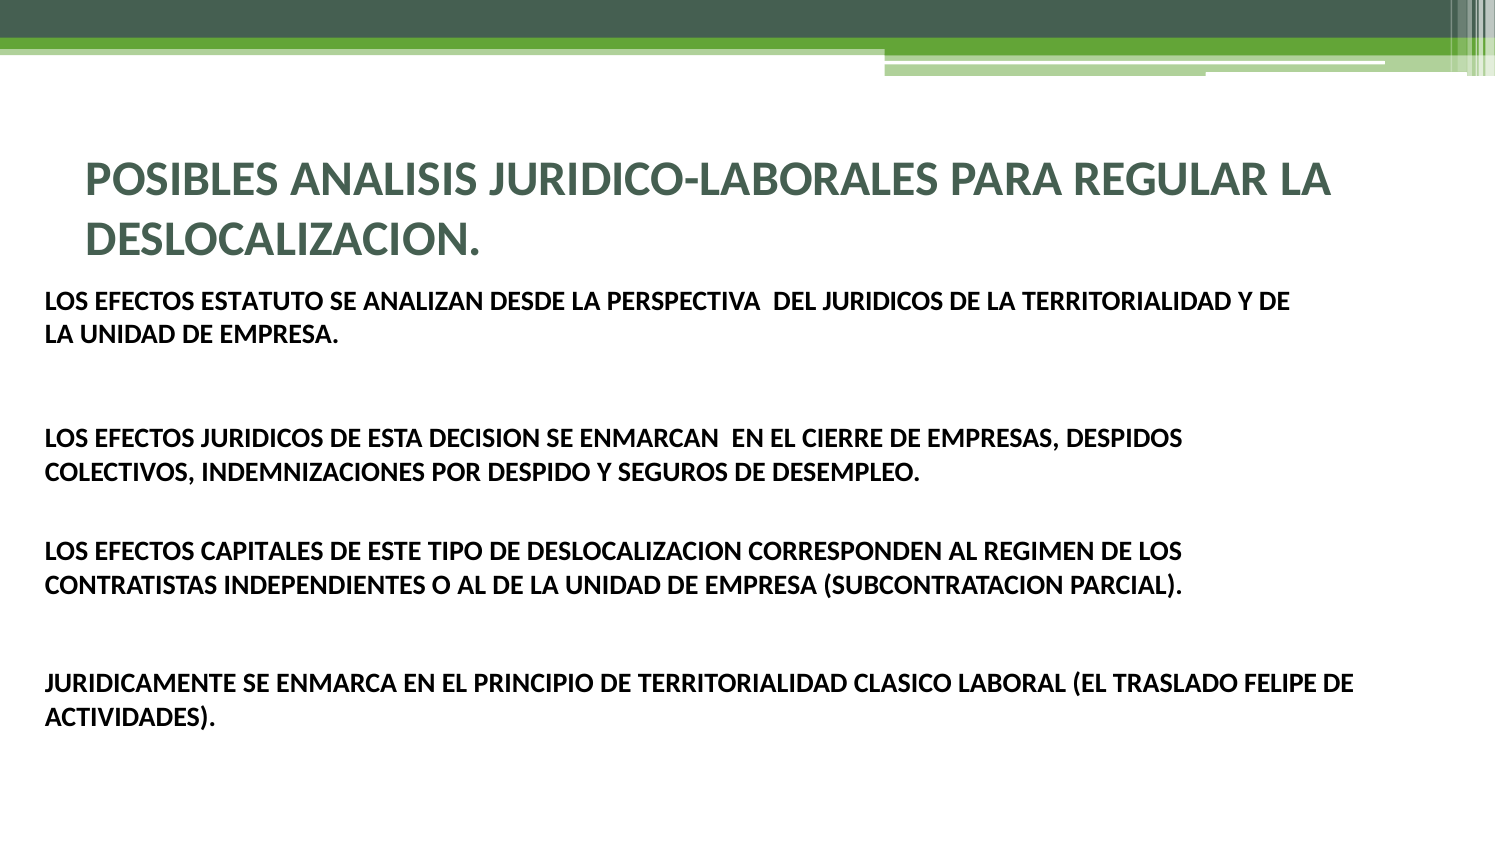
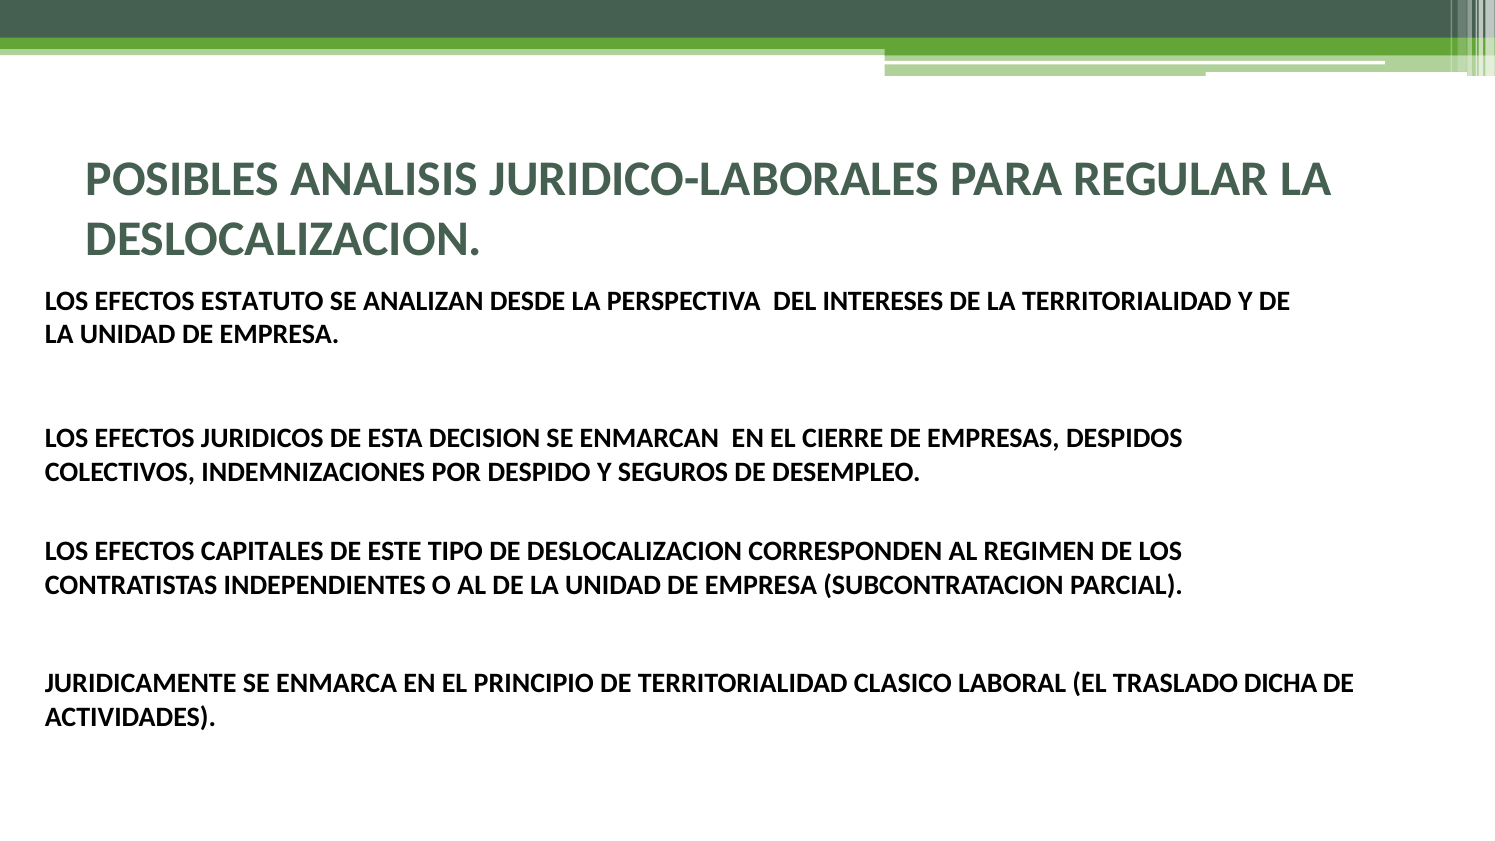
DEL JURIDICOS: JURIDICOS -> INTERESES
FELIPE: FELIPE -> DICHA
